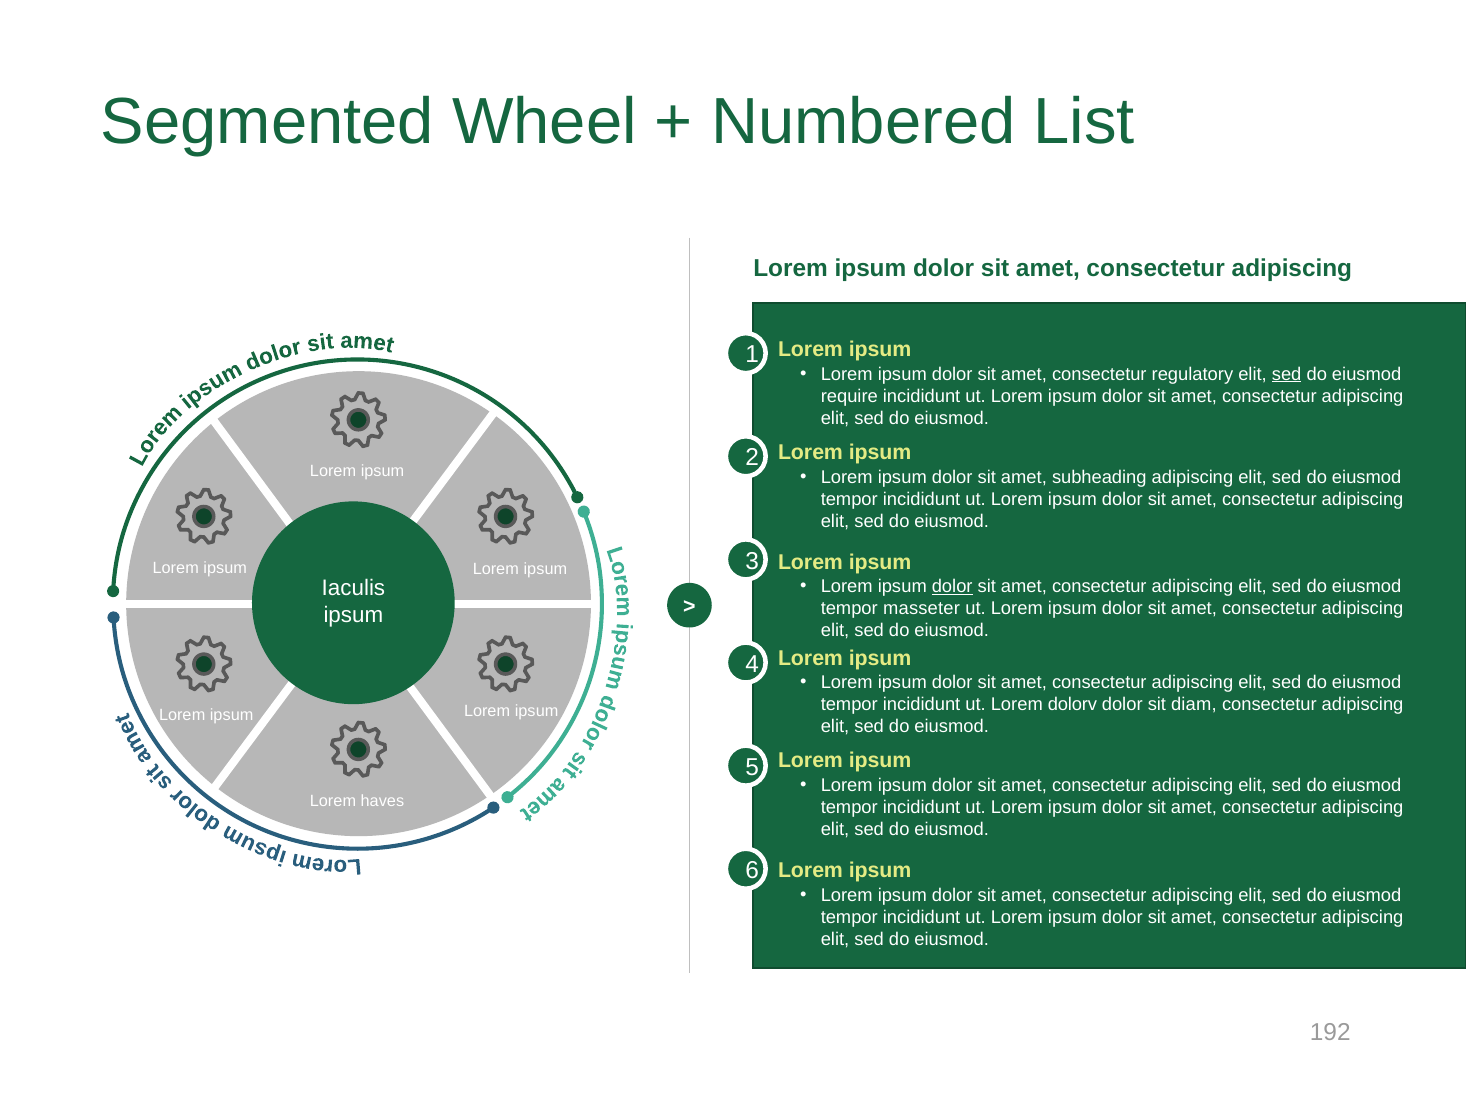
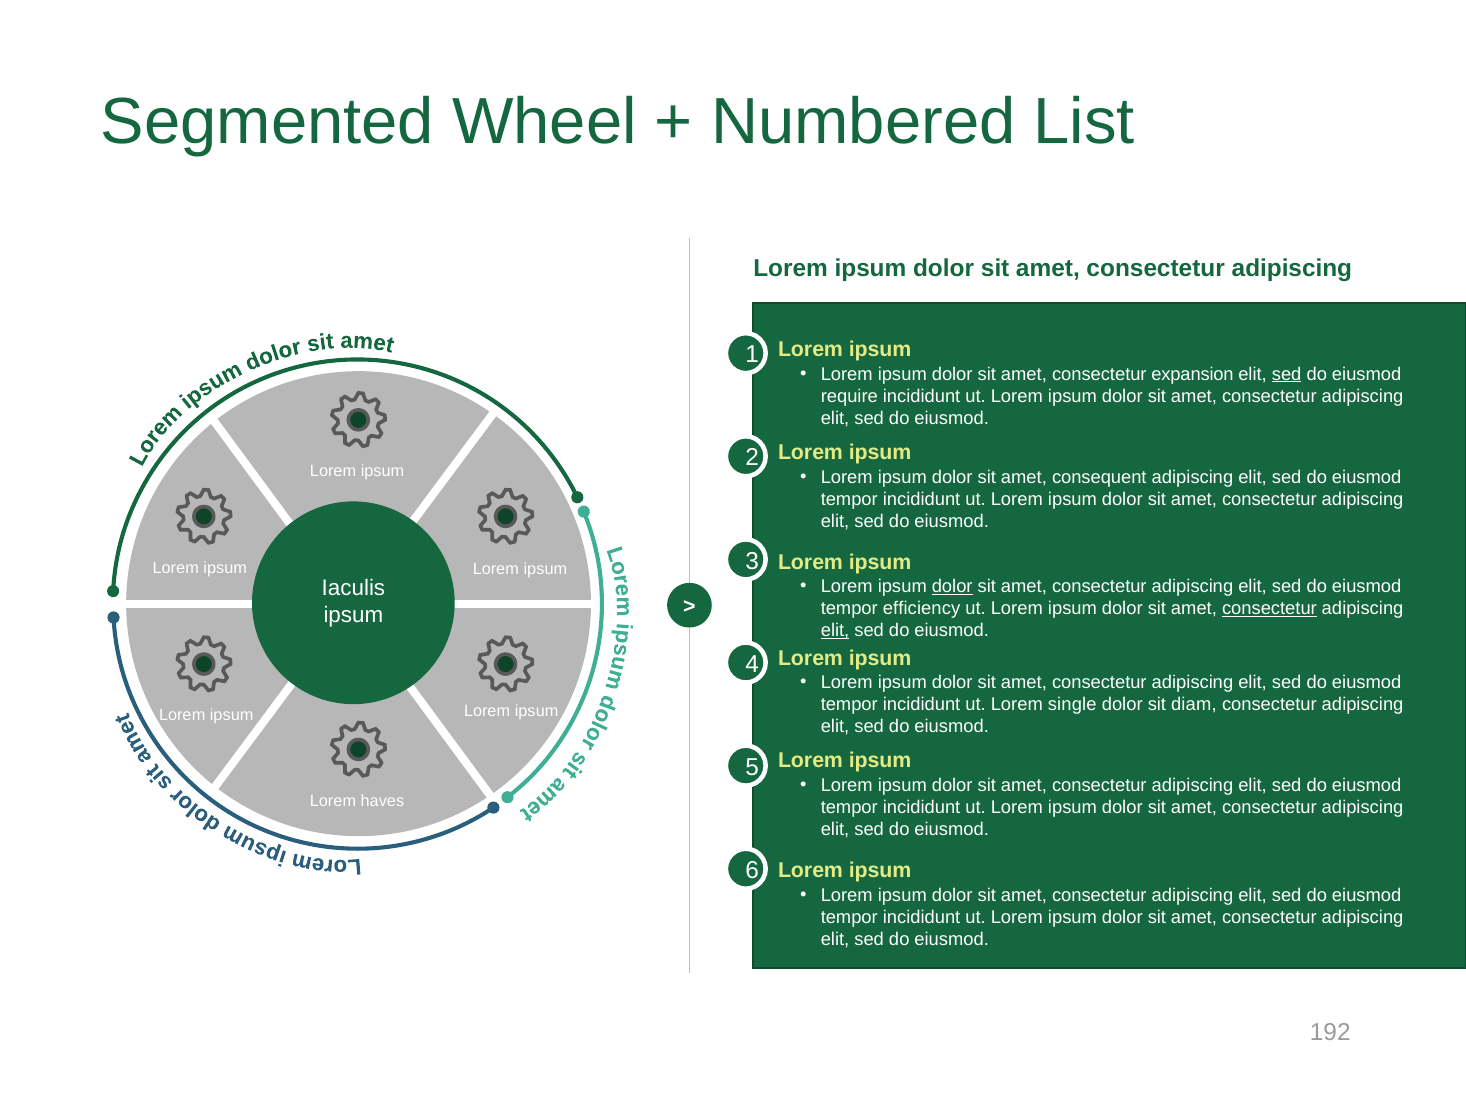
regulatory: regulatory -> expansion
subheading: subheading -> consequent
masseter: masseter -> efficiency
consectetur at (1269, 608) underline: none -> present
elit at (835, 630) underline: none -> present
dolorv: dolorv -> single
